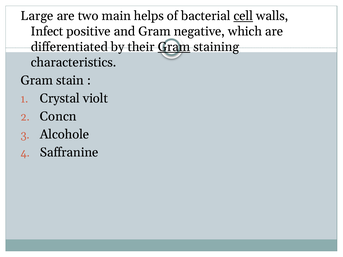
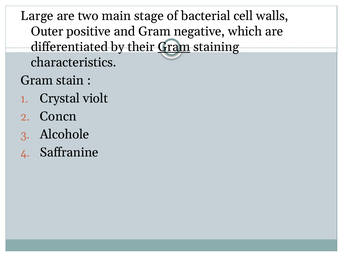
helps: helps -> stage
cell underline: present -> none
Infect: Infect -> Outer
